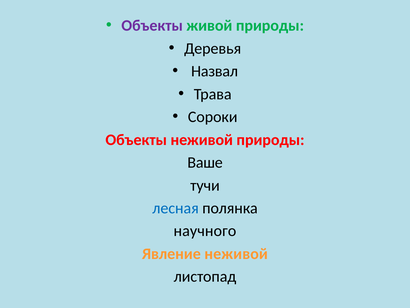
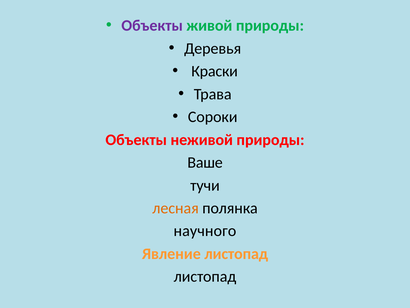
Назвал: Назвал -> Краски
лесная colour: blue -> orange
Явление неживой: неживой -> листопад
